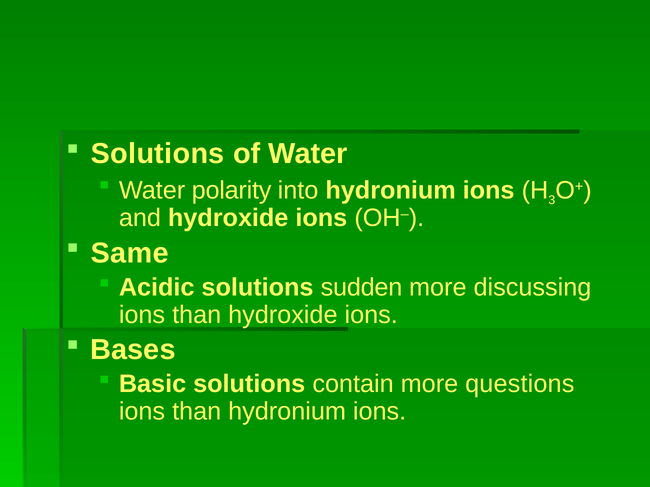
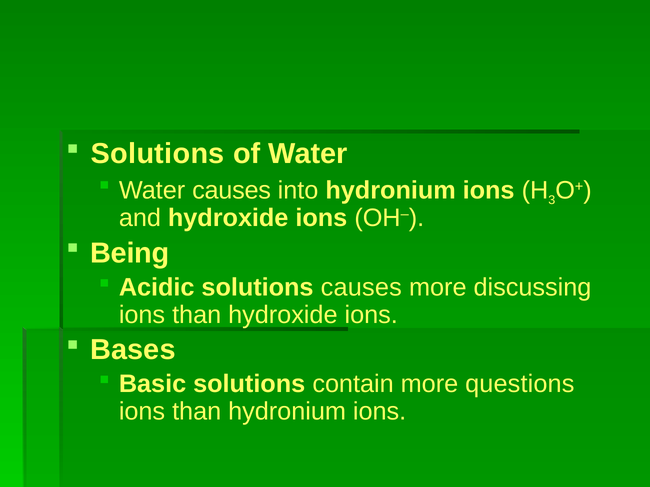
Water polarity: polarity -> causes
Same: Same -> Being
solutions sudden: sudden -> causes
